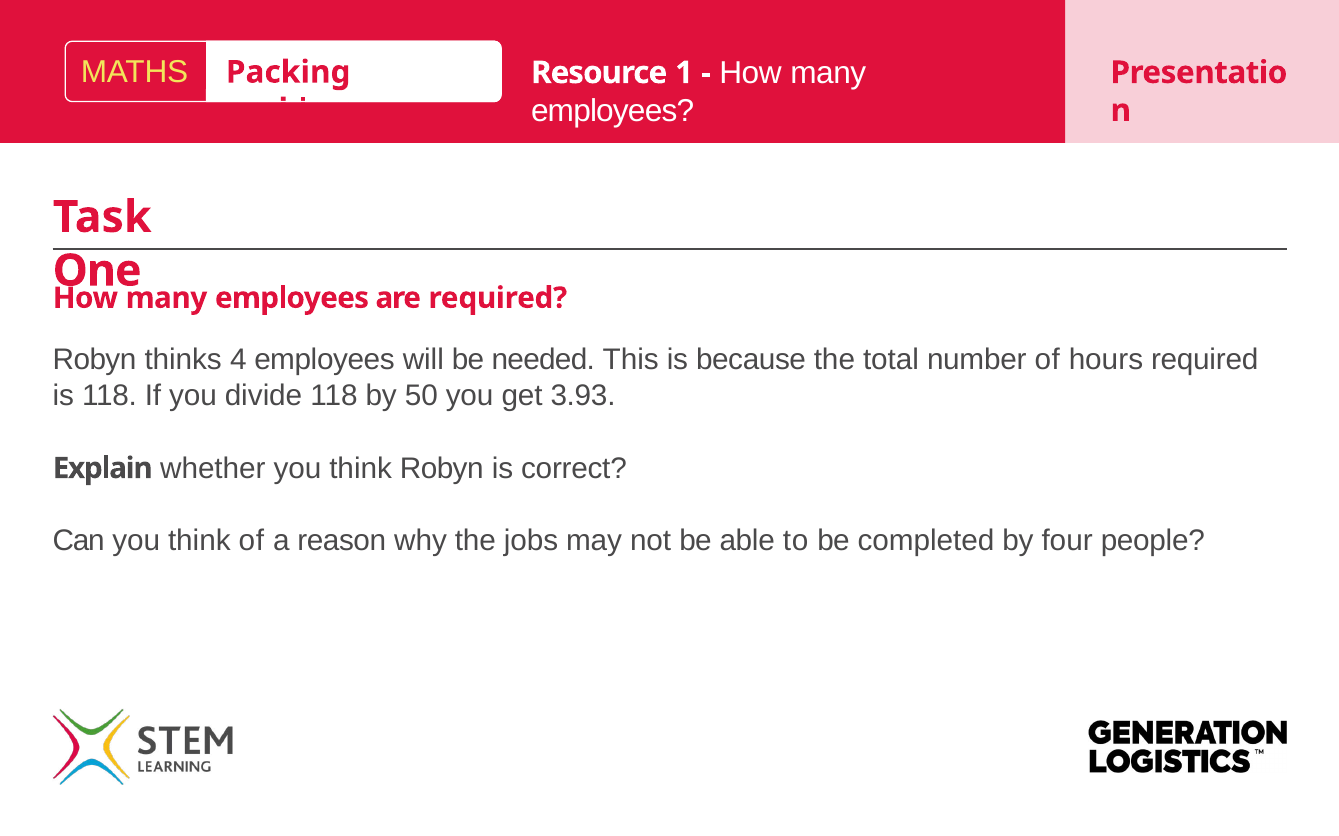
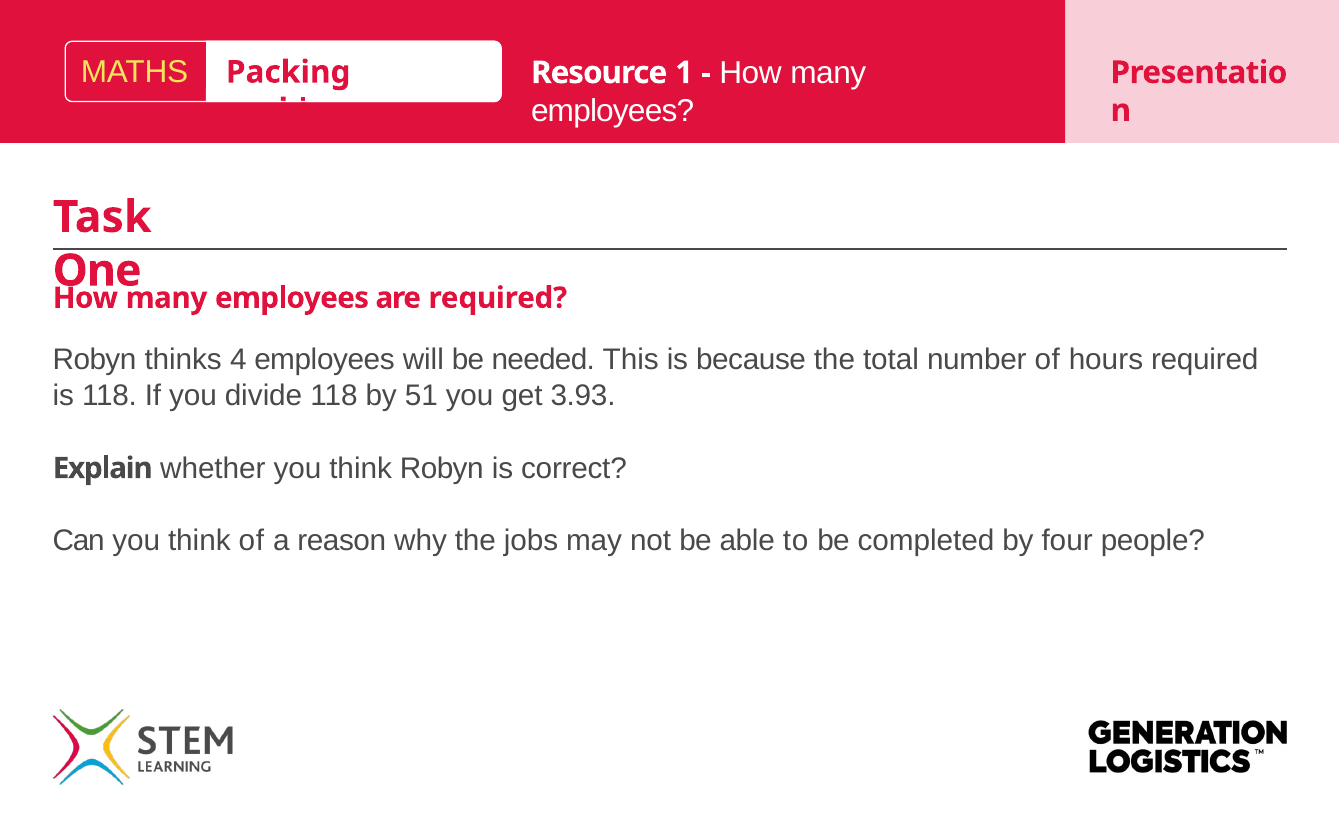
50: 50 -> 51
